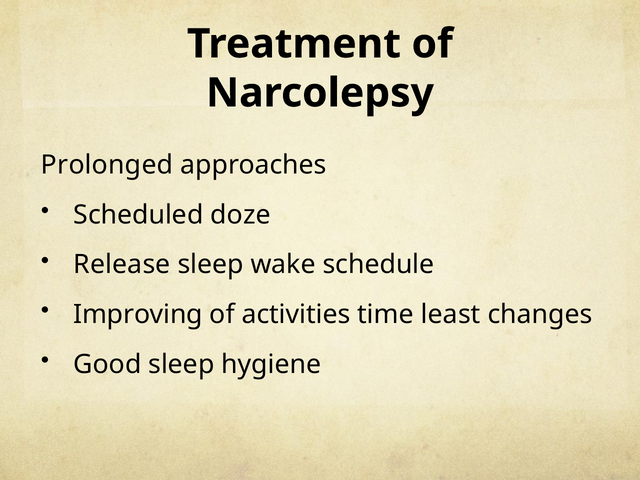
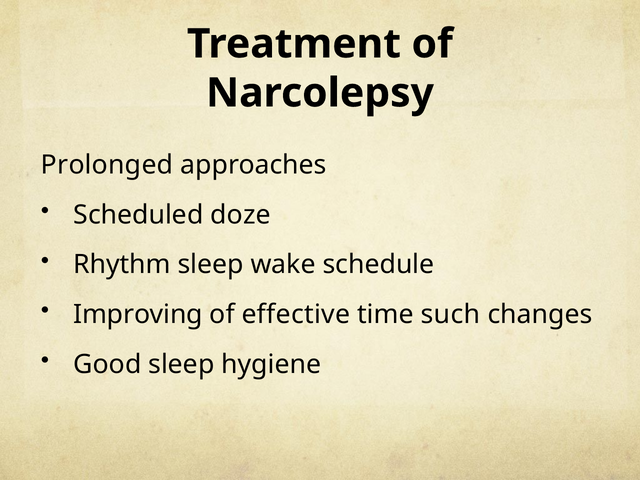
Release: Release -> Rhythm
activities: activities -> effective
least: least -> such
